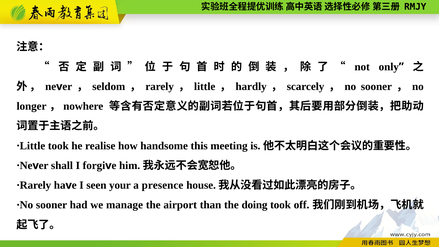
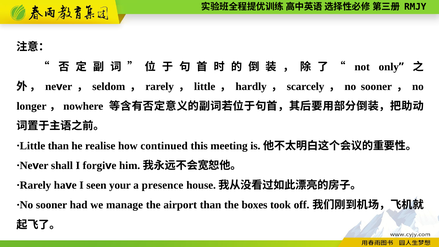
took at (58, 146): took -> than
handsome: handsome -> continued
doing: doing -> boxes
